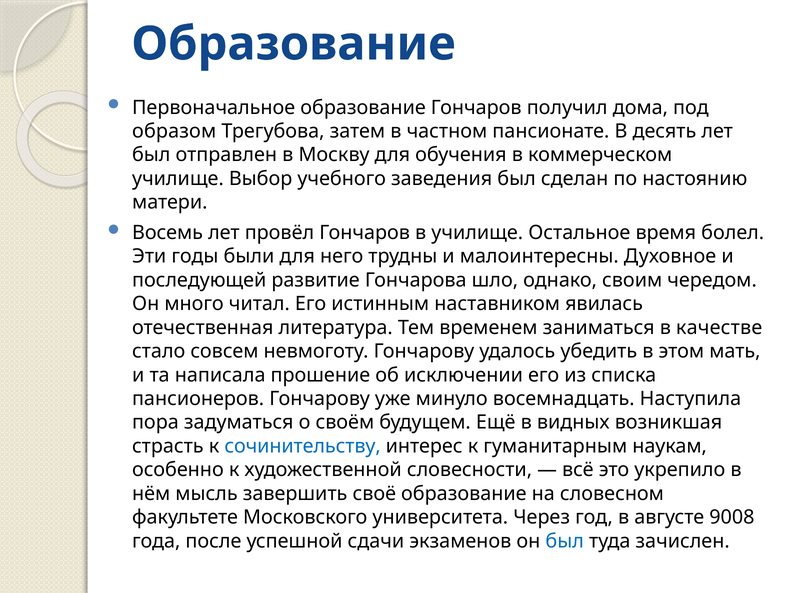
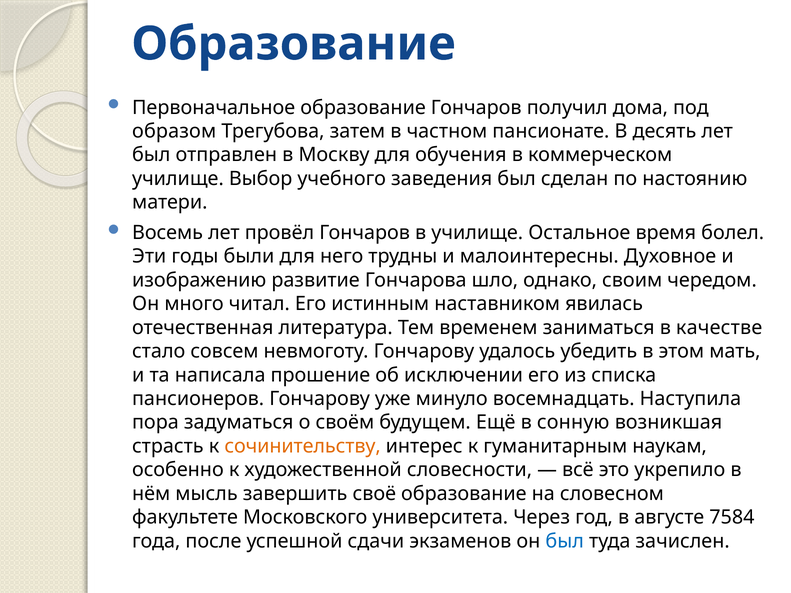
последующей: последующей -> изображению
видных: видных -> сонную
сочинительству colour: blue -> orange
9008: 9008 -> 7584
